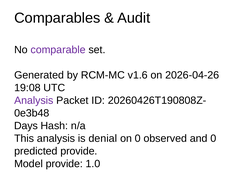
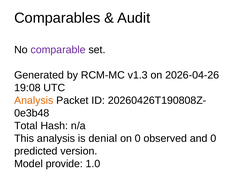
v1.6: v1.6 -> v1.3
Analysis at (34, 100) colour: purple -> orange
Days: Days -> Total
predicted provide: provide -> version
